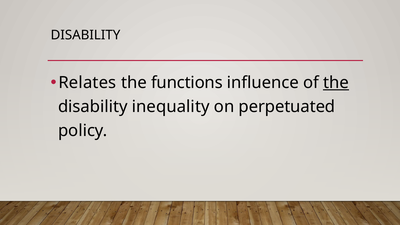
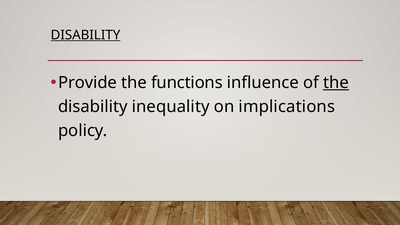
DISABILITY at (85, 35) underline: none -> present
Relates: Relates -> Provide
perpetuated: perpetuated -> implications
